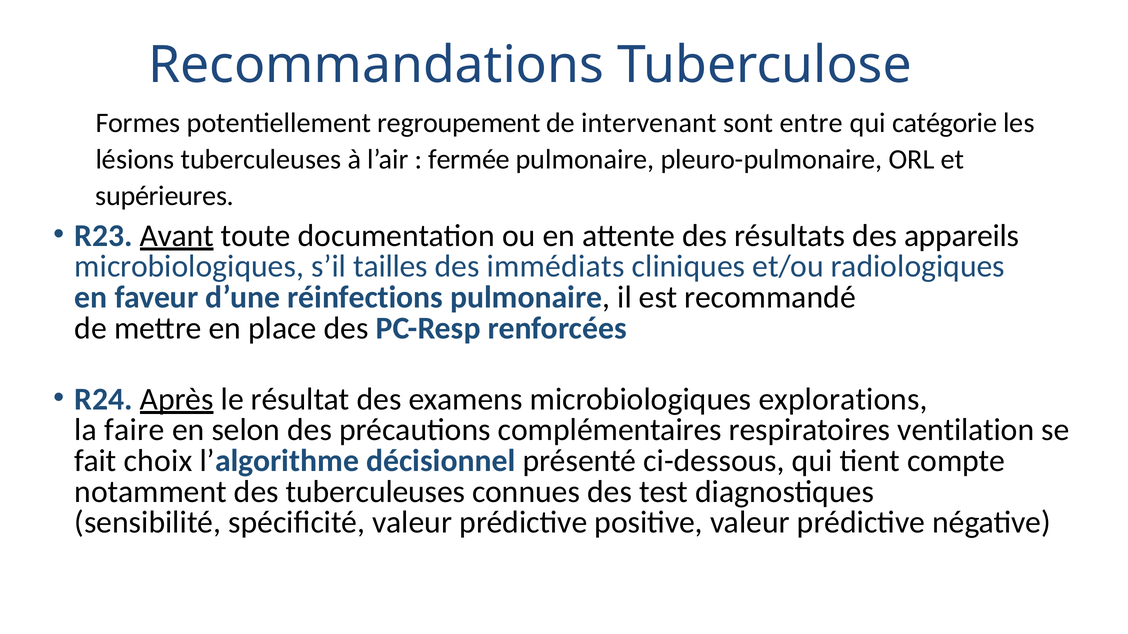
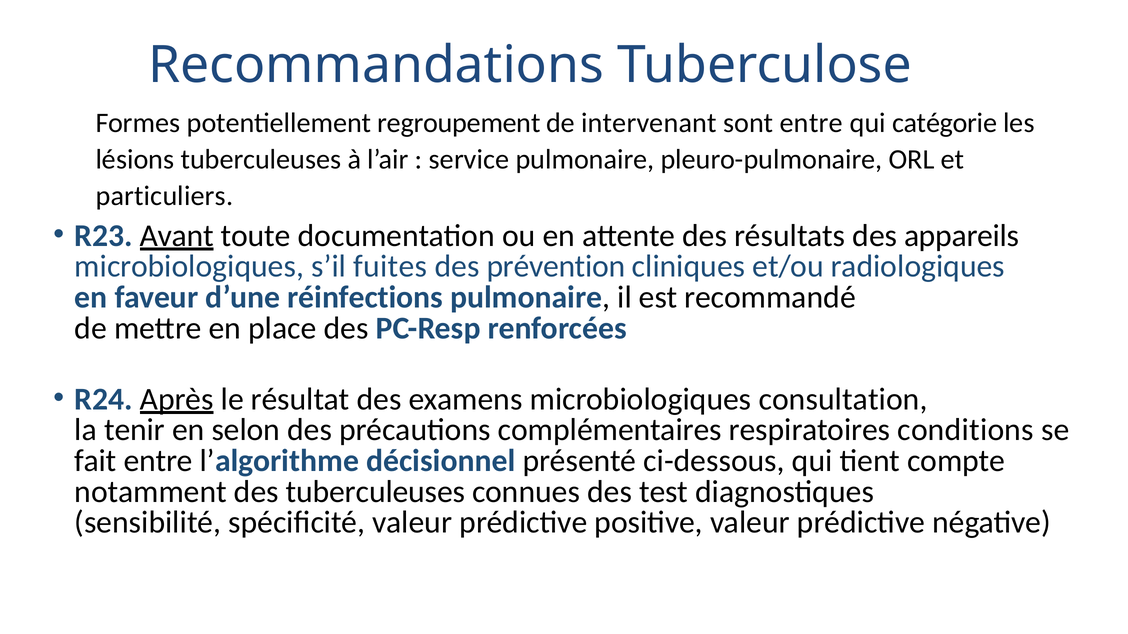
fermée: fermée -> service
supérieures: supérieures -> particuliers
tailles: tailles -> fuites
immédiats: immédiats -> prévention
explorations: explorations -> consultation
faire: faire -> tenir
ventilation: ventilation -> conditions
fait choix: choix -> entre
